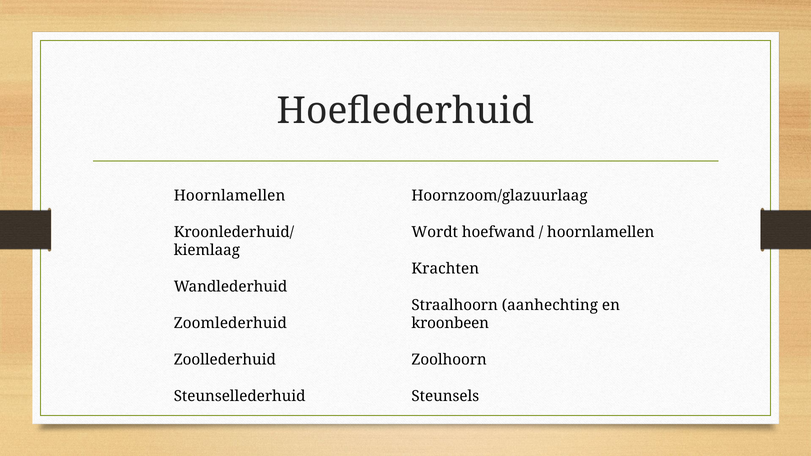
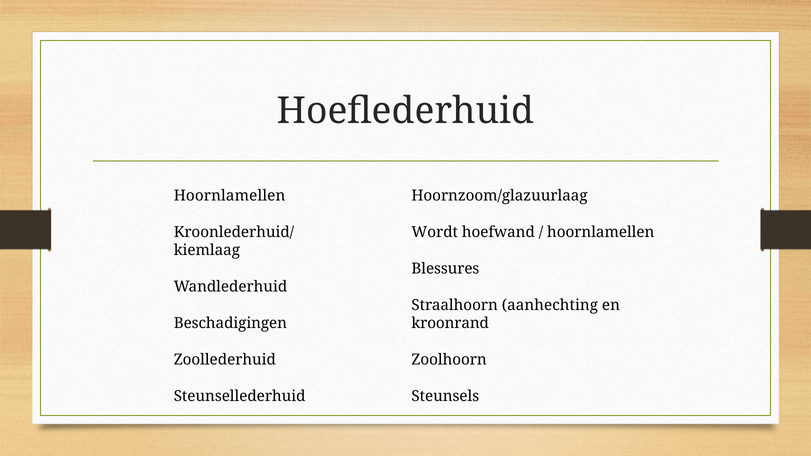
Krachten: Krachten -> Blessures
Zoomlederhuid: Zoomlederhuid -> Beschadigingen
kroonbeen: kroonbeen -> kroonrand
